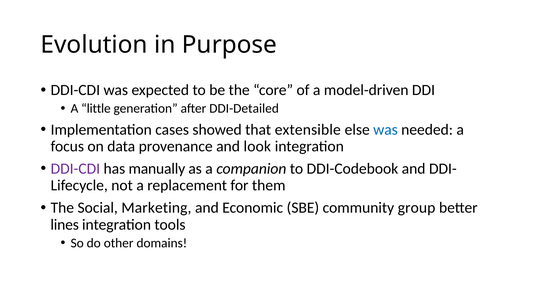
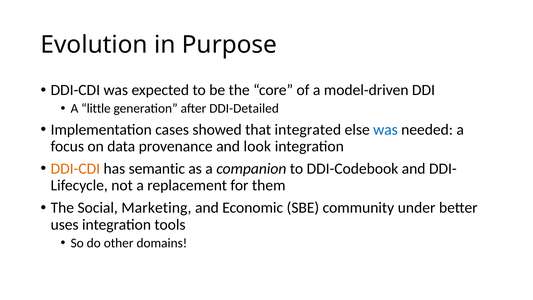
extensible: extensible -> integrated
DDI-CDI at (75, 169) colour: purple -> orange
manually: manually -> semantic
group: group -> under
lines: lines -> uses
